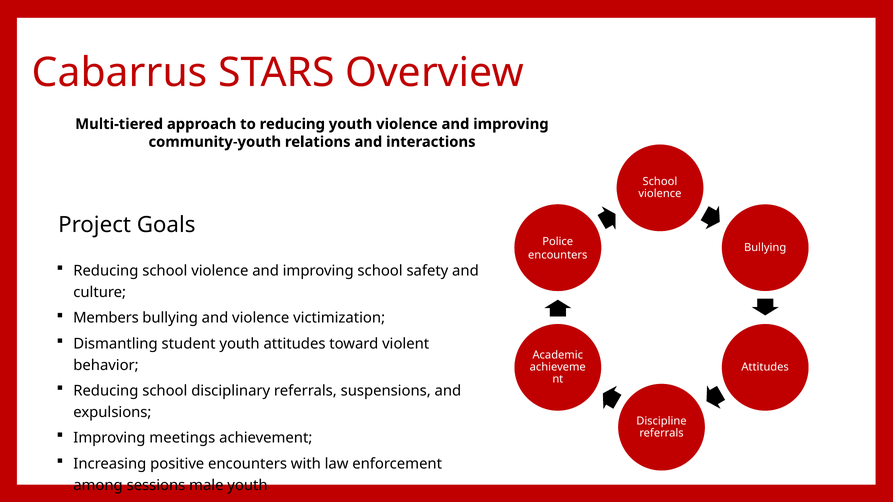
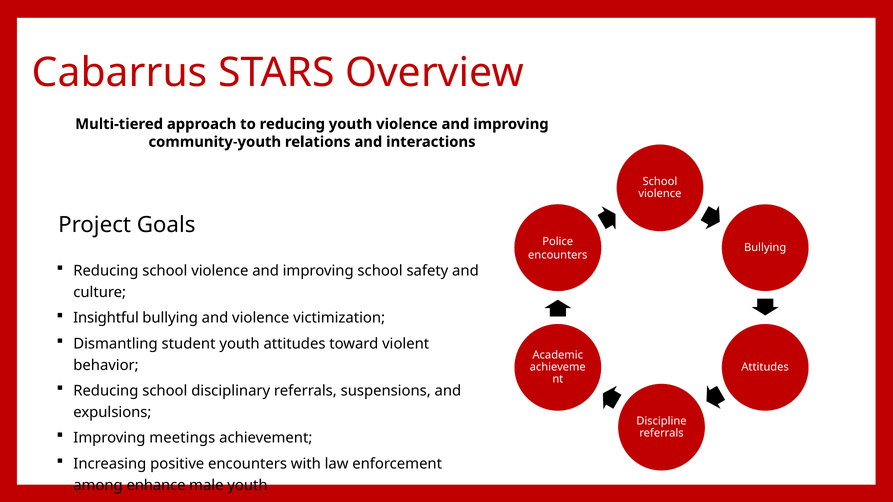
Members: Members -> Insightful
sessions: sessions -> enhance
